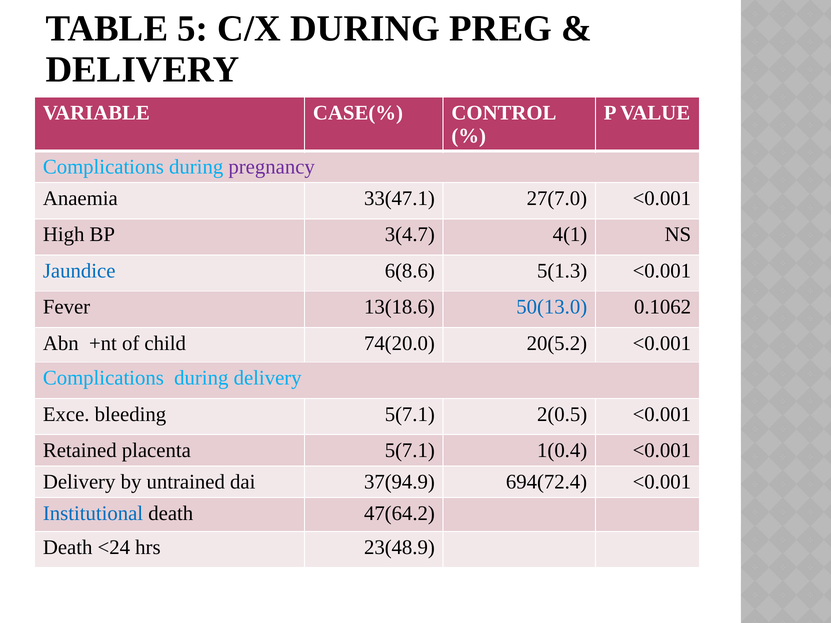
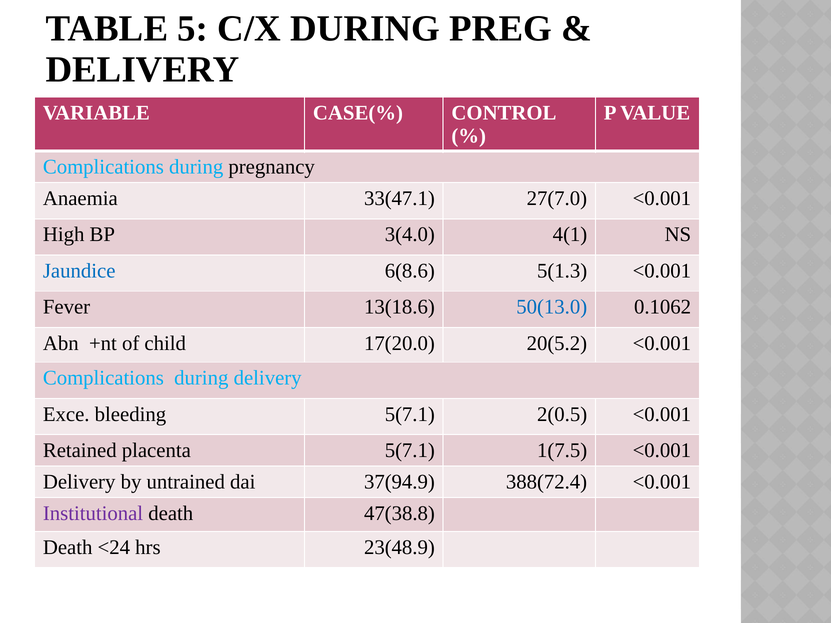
pregnancy colour: purple -> black
3(4.7: 3(4.7 -> 3(4.0
74(20.0: 74(20.0 -> 17(20.0
1(0.4: 1(0.4 -> 1(7.5
694(72.4: 694(72.4 -> 388(72.4
Institutional colour: blue -> purple
47(64.2: 47(64.2 -> 47(38.8
